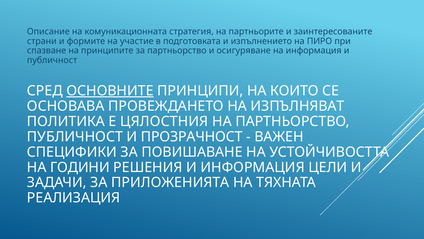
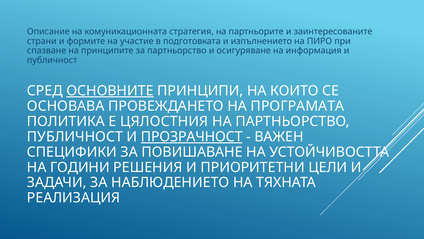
ИЗПЪЛНЯВАТ: ИЗПЪЛНЯВАТ -> ПРОГРАМАТА
ПРОЗРАЧНОСТ underline: none -> present
И ИНФОРМАЦИЯ: ИНФОРМАЦИЯ -> ПРИОРИТЕТНИ
ПРИЛОЖЕНИЯТА: ПРИЛОЖЕНИЯТА -> НАБЛЮДЕНИЕТО
